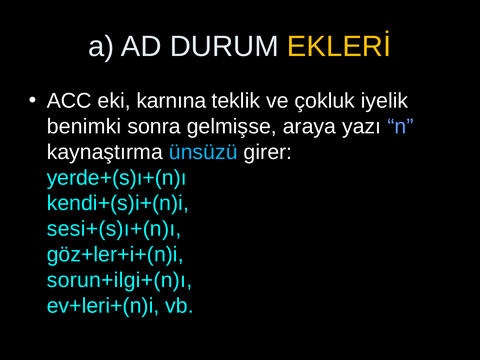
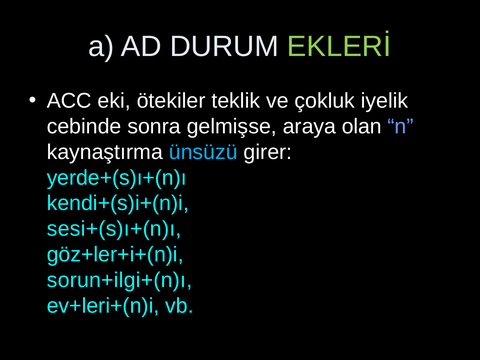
EKLERİ colour: yellow -> light green
karnına: karnına -> ötekiler
benimki: benimki -> cebinde
yazı: yazı -> olan
